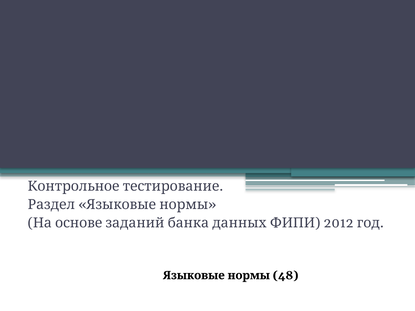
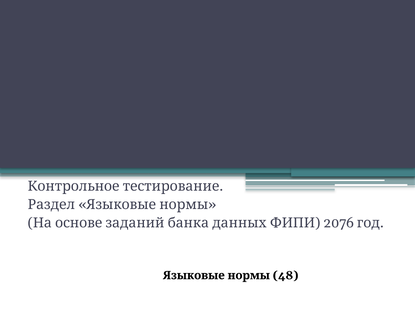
2012: 2012 -> 2076
